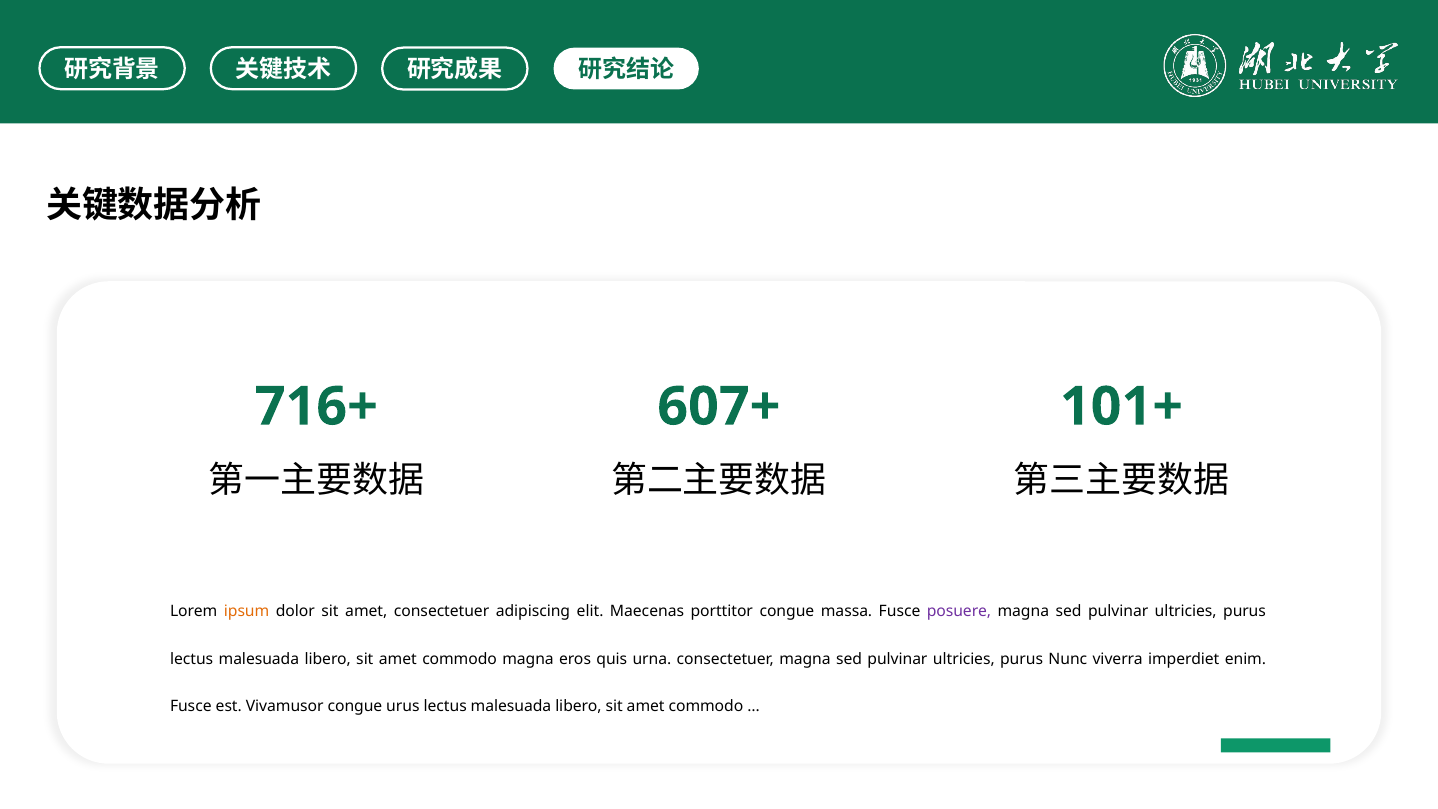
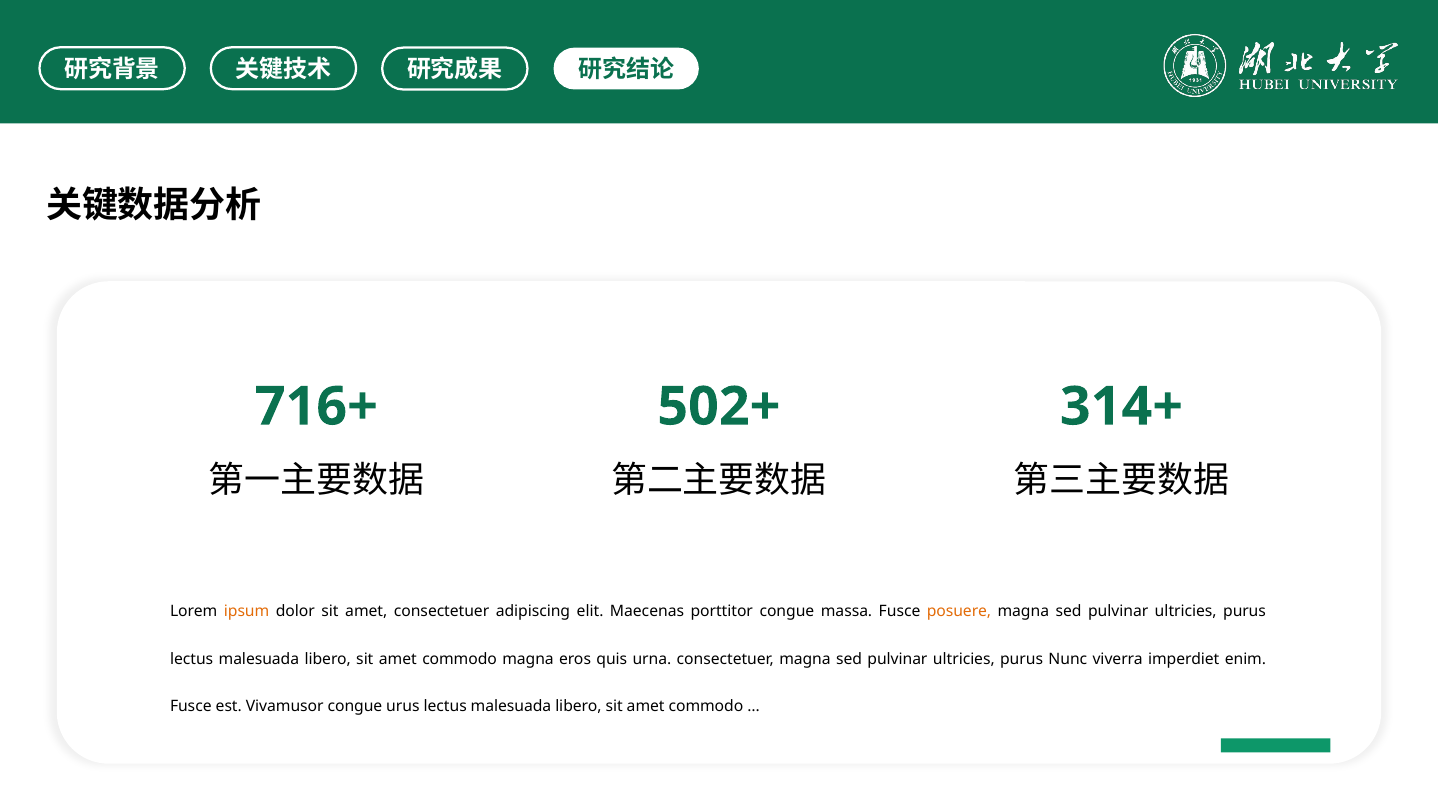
607+: 607+ -> 502+
101+: 101+ -> 314+
posuere colour: purple -> orange
